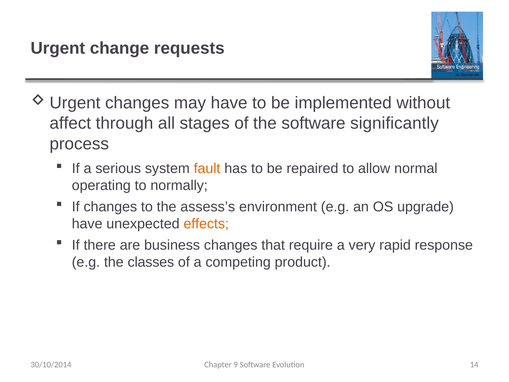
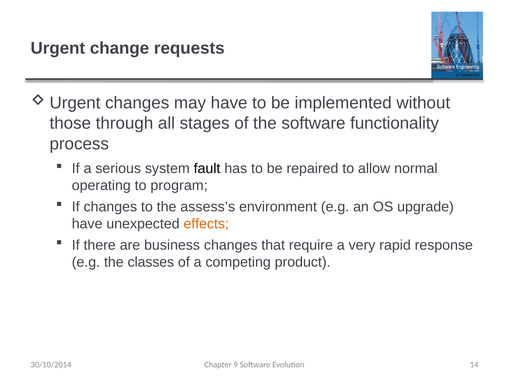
affect: affect -> those
significantly: significantly -> functionality
fault colour: orange -> black
normally: normally -> program
